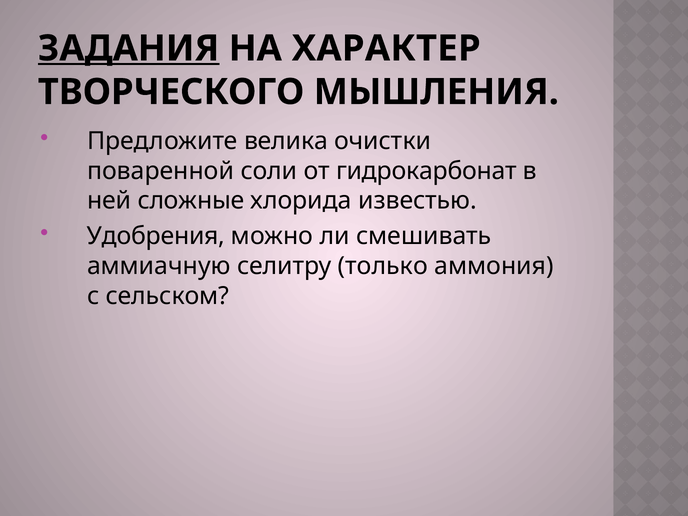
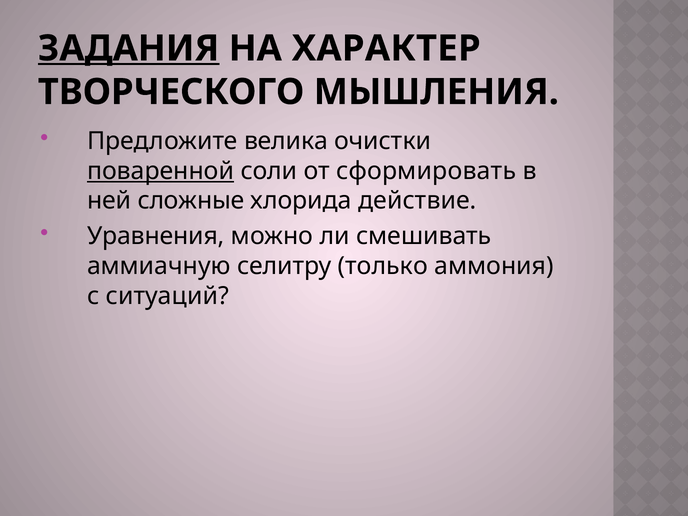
поваренной underline: none -> present
гидрокарбонат: гидрокарбонат -> сформировать
известью: известью -> действие
Удобрения: Удобрения -> Уравнения
сельском: сельском -> ситуаций
